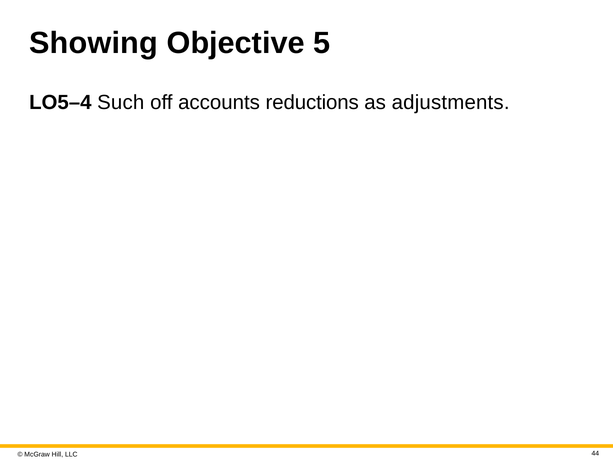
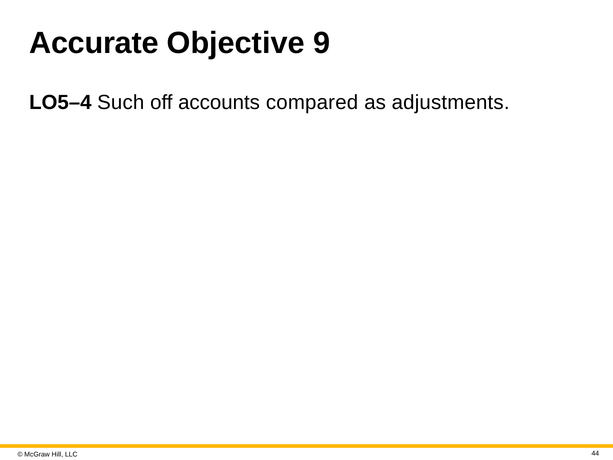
Showing: Showing -> Accurate
5: 5 -> 9
reductions: reductions -> compared
